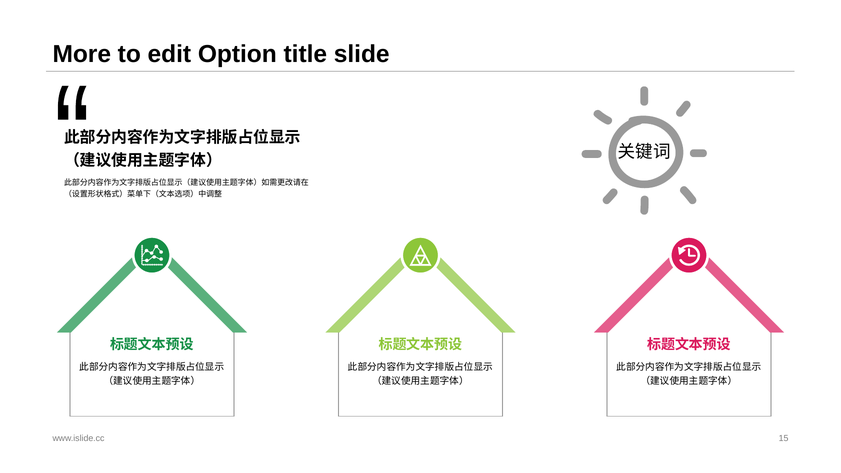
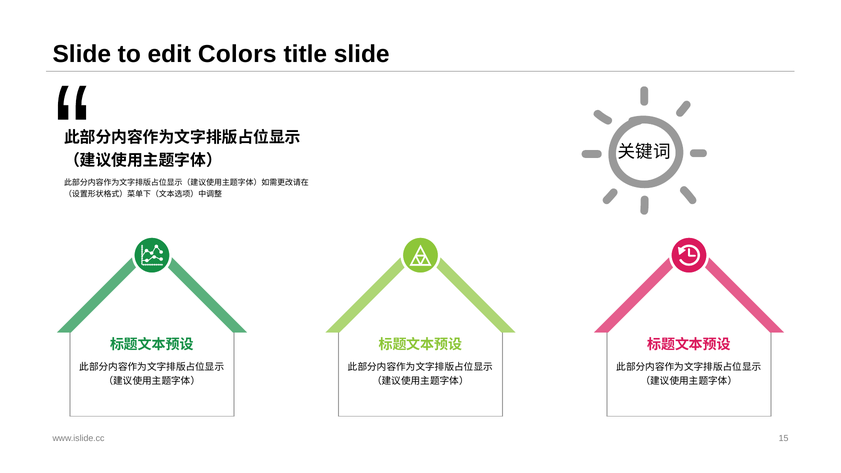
More at (82, 54): More -> Slide
Option: Option -> Colors
